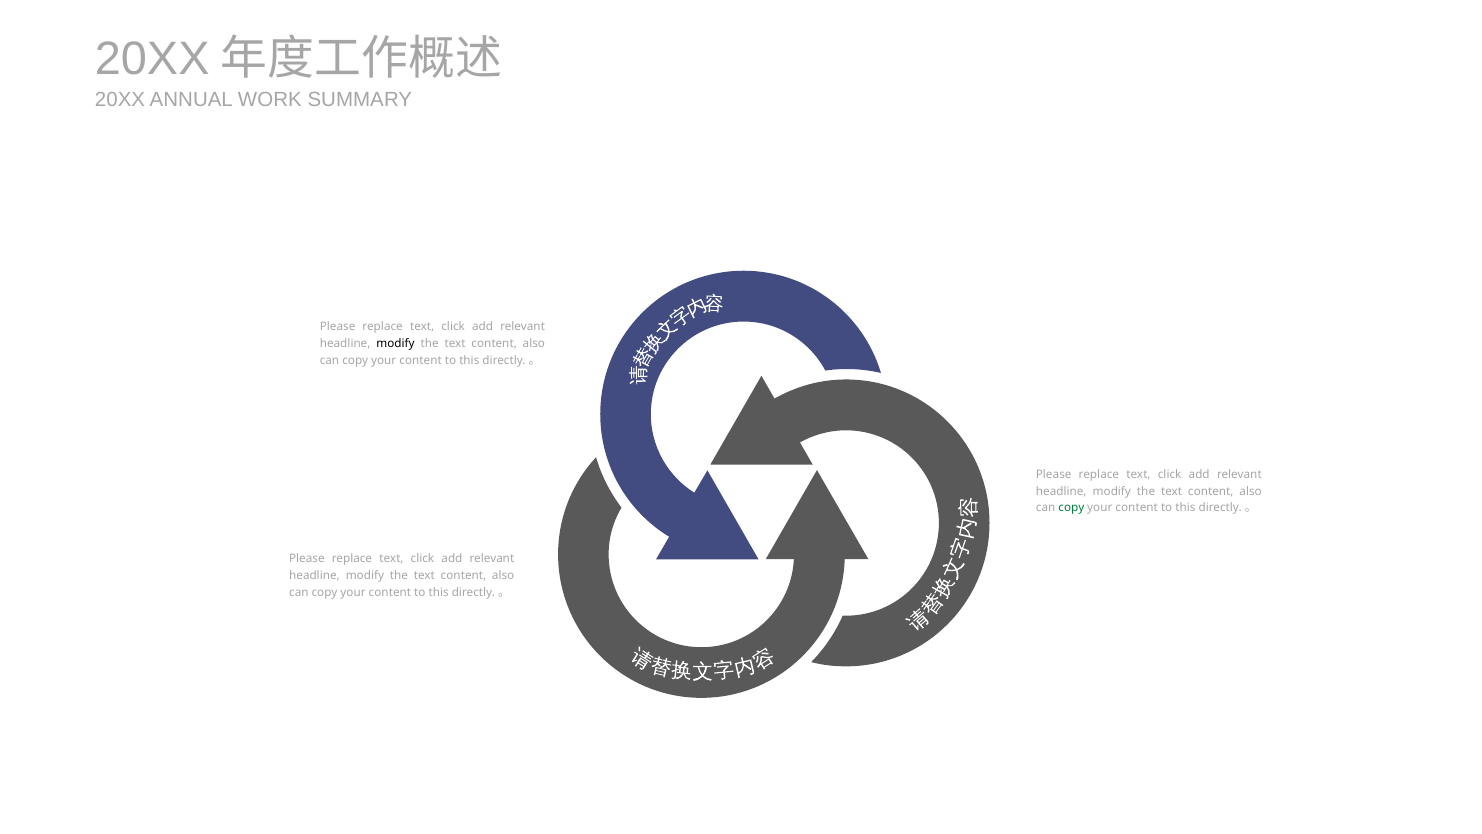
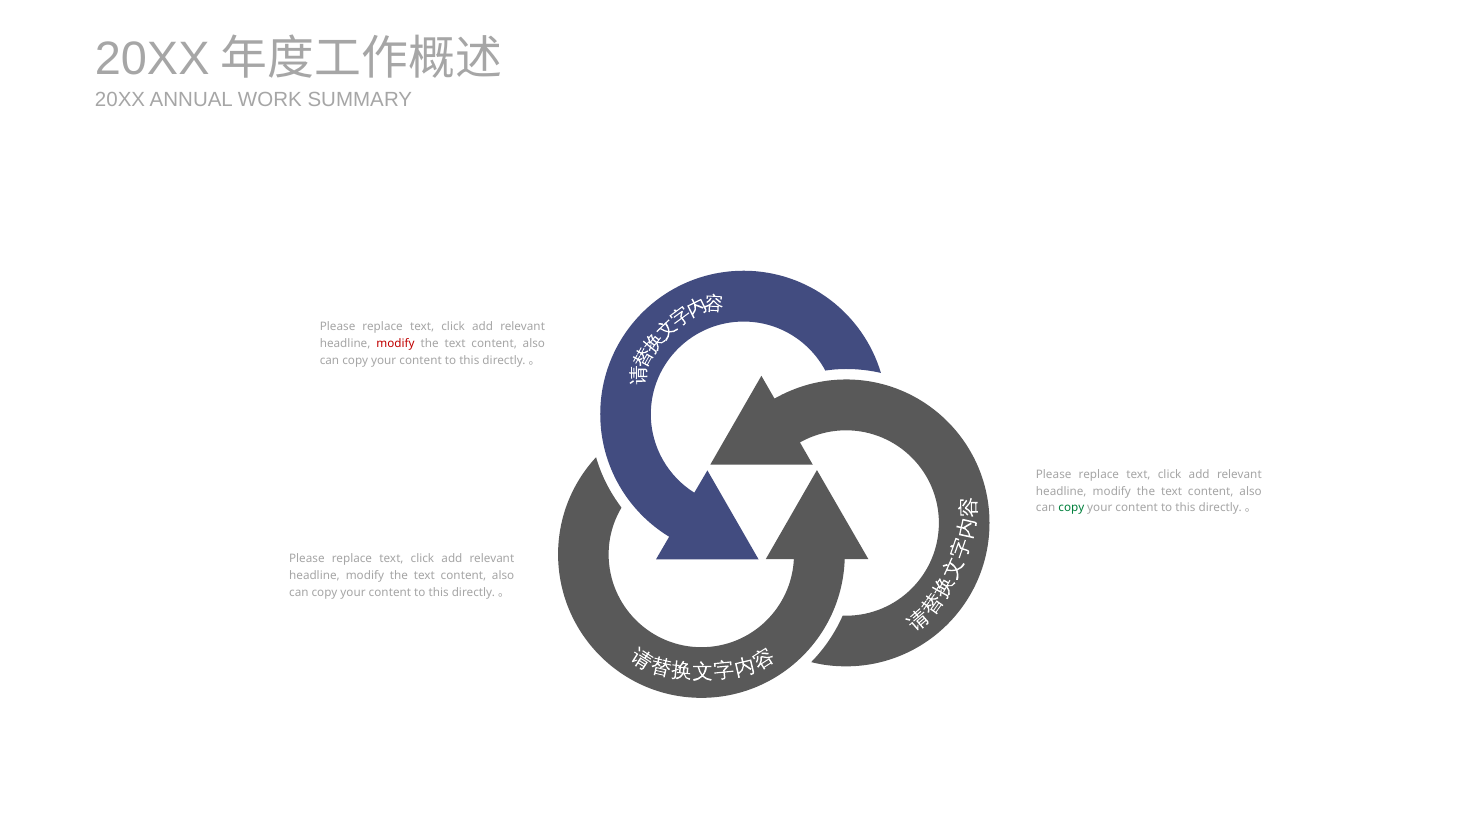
modify at (396, 343) colour: black -> red
